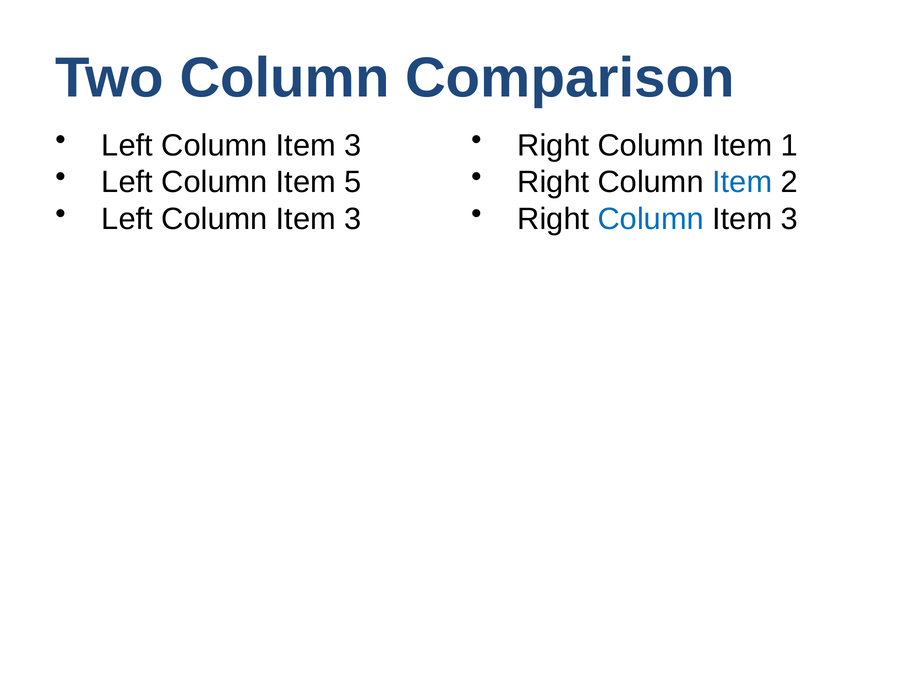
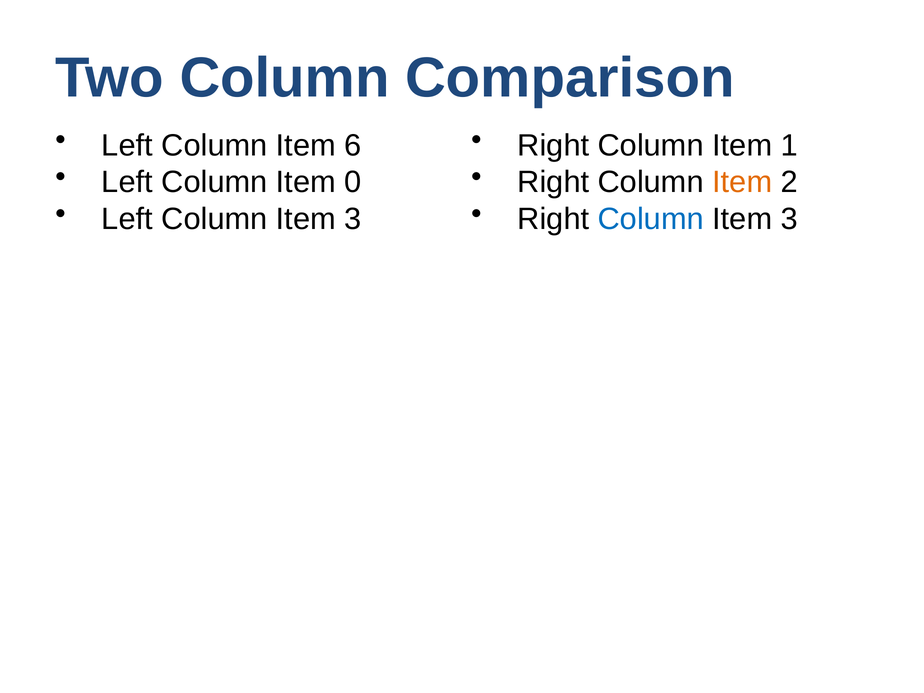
3 at (353, 145): 3 -> 6
5: 5 -> 0
Item at (742, 182) colour: blue -> orange
